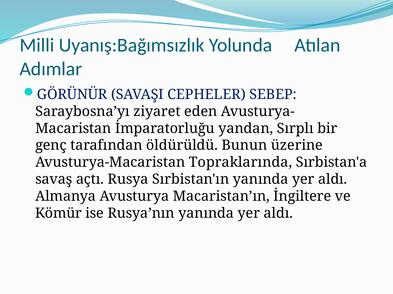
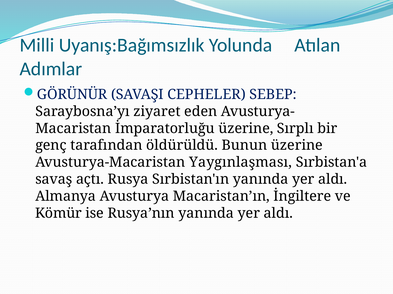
İmparatorluğu yandan: yandan -> üzerine
Topraklarında: Topraklarında -> Yaygınlaşması
